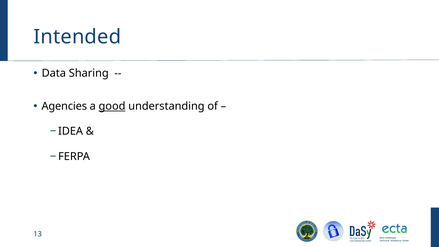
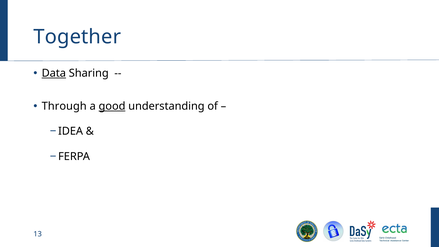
Intended: Intended -> Together
Data underline: none -> present
Agencies: Agencies -> Through
